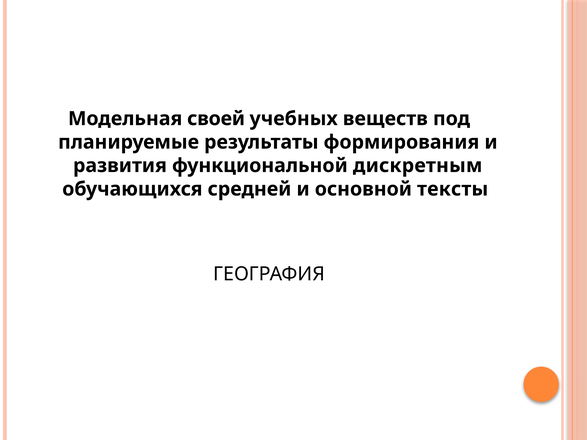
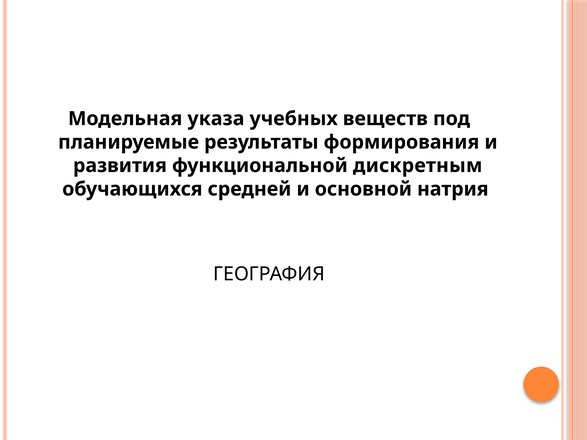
своей: своей -> указа
тексты: тексты -> натрия
